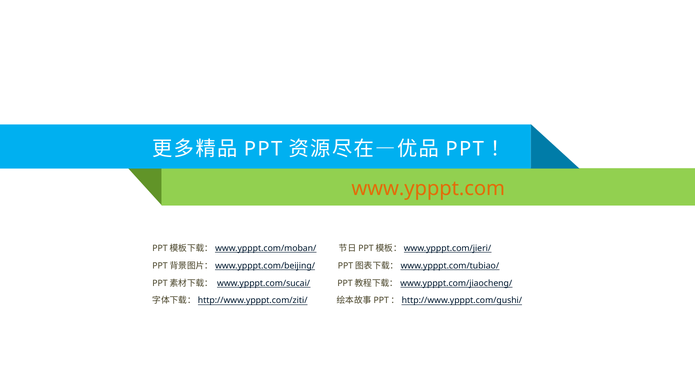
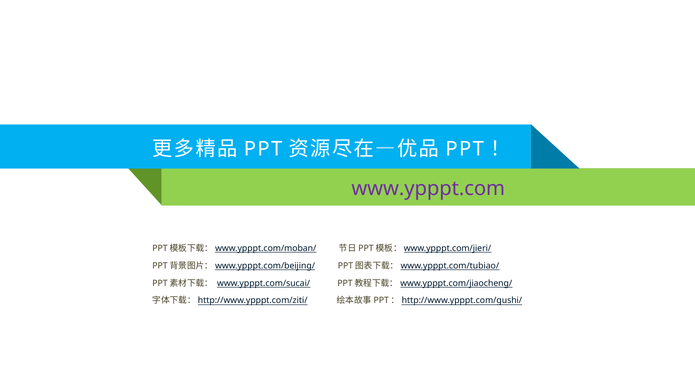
www.ypppt.com colour: orange -> purple
